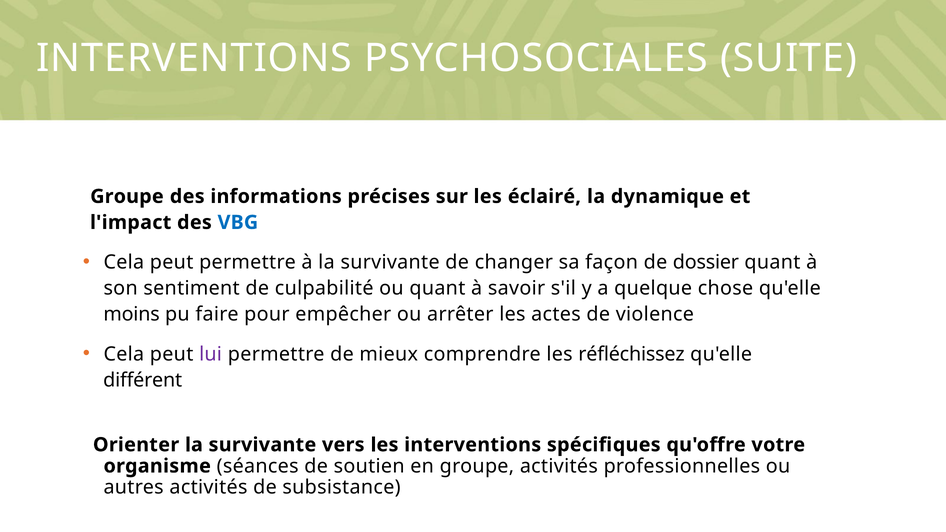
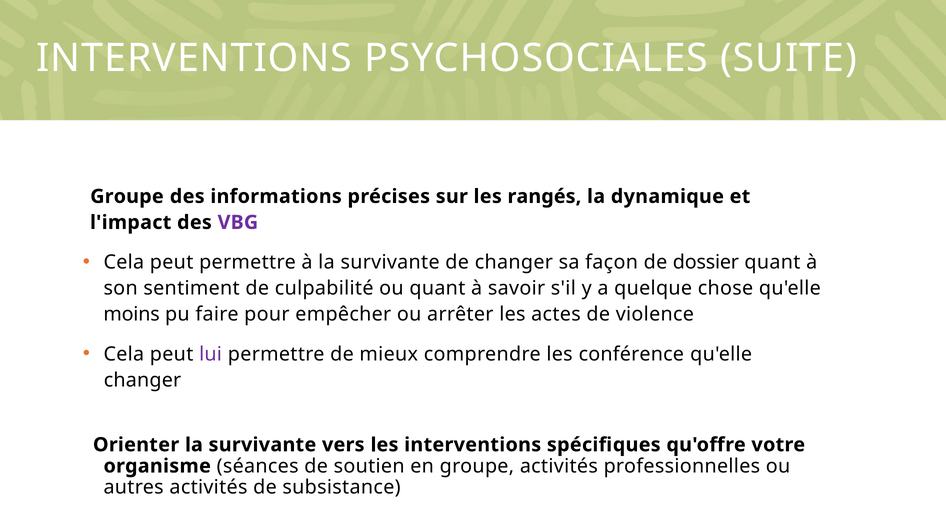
éclairé: éclairé -> rangés
VBG colour: blue -> purple
réfléchissez: réfléchissez -> conférence
différent at (143, 380): différent -> changer
